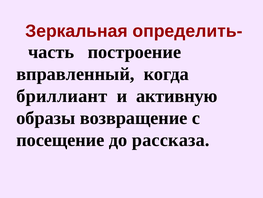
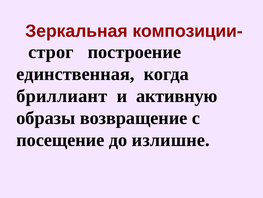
определить-: определить- -> композиции-
часть: часть -> строг
вправленный: вправленный -> единственная
рассказа: рассказа -> излишне
